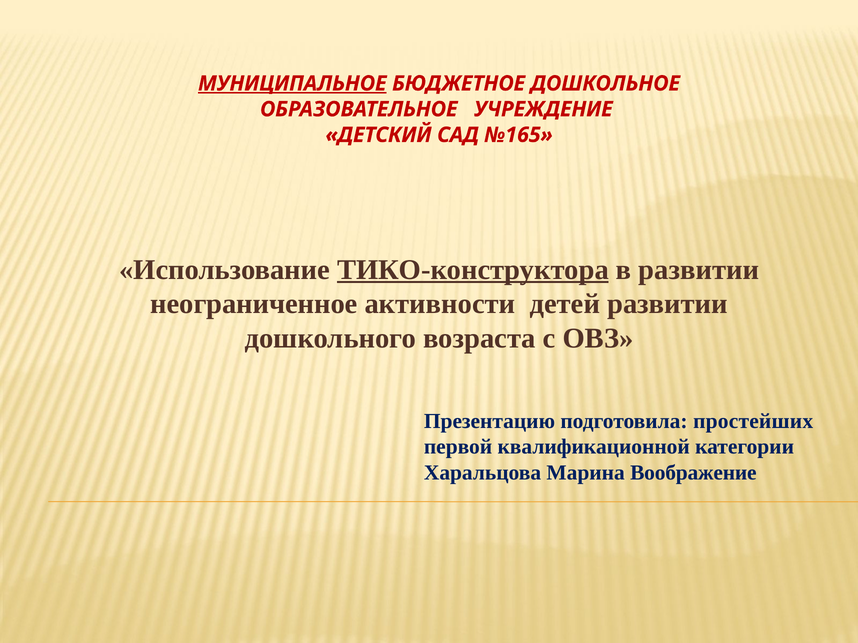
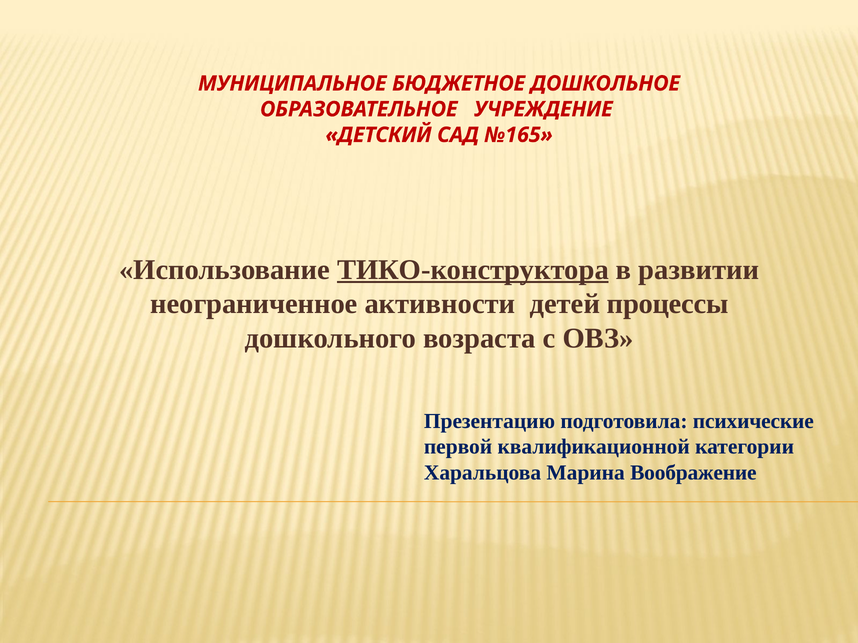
МУНИЦИПАЛЬНОЕ underline: present -> none
детей развитии: развитии -> процессы
простейших: простейших -> психические
